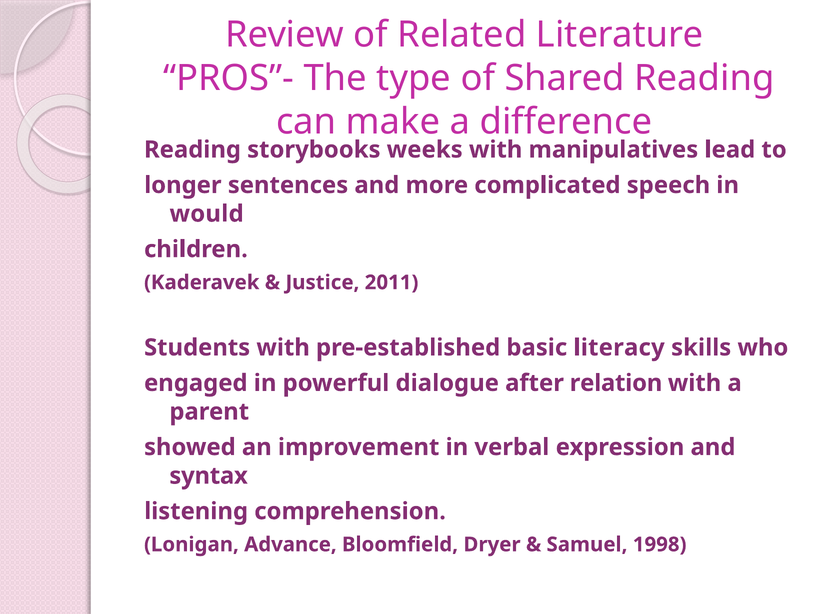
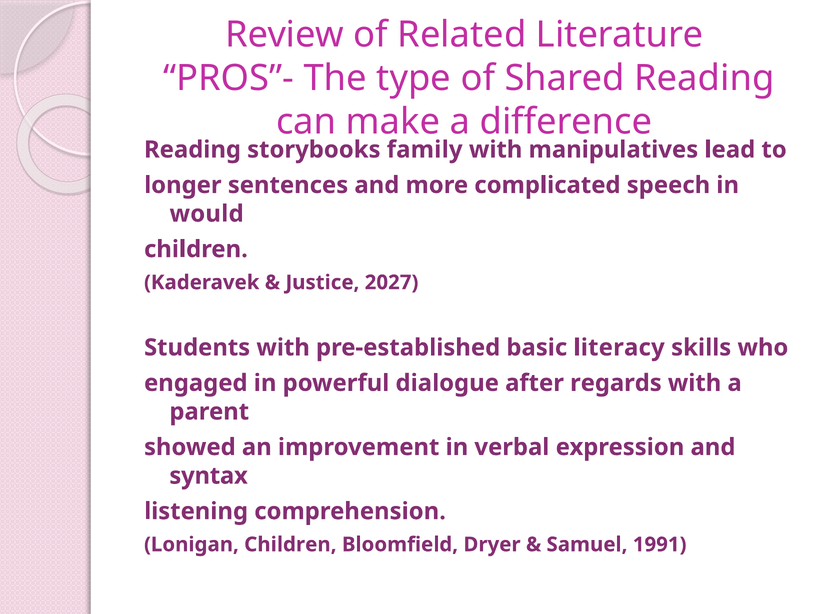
weeks: weeks -> family
2011: 2011 -> 2027
relation: relation -> regards
Lonigan Advance: Advance -> Children
1998: 1998 -> 1991
